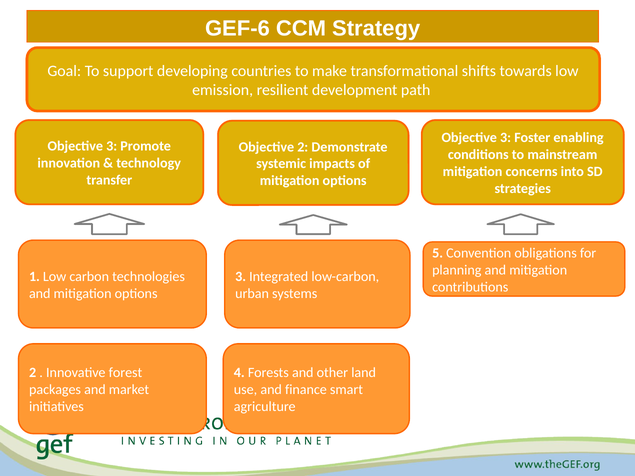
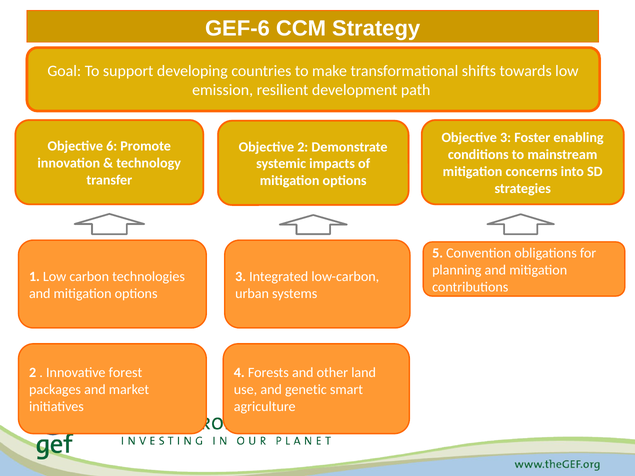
3 at (112, 146): 3 -> 6
finance: finance -> genetic
